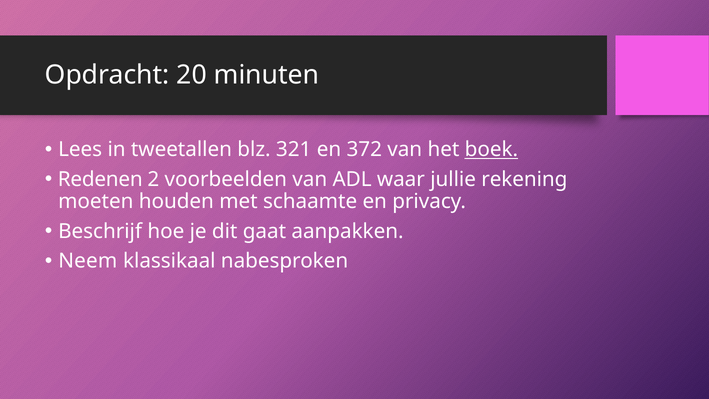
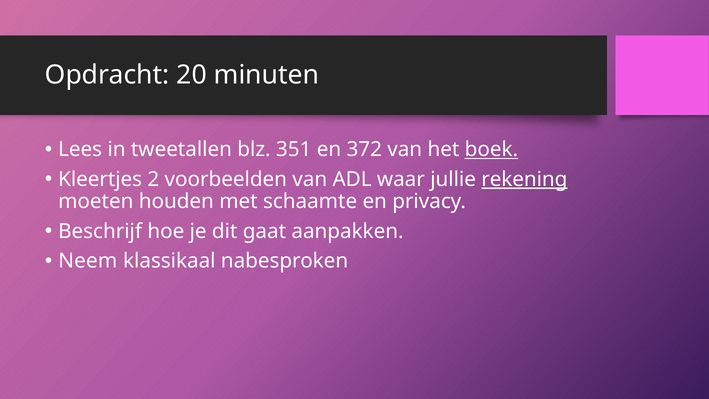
321: 321 -> 351
Redenen: Redenen -> Kleertjes
rekening underline: none -> present
